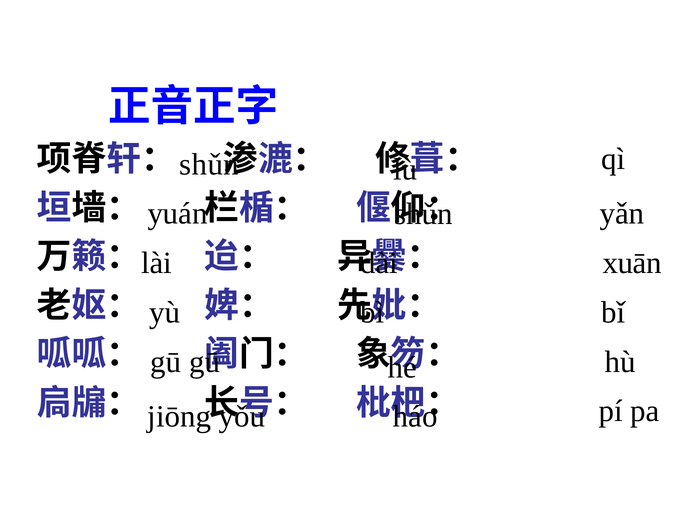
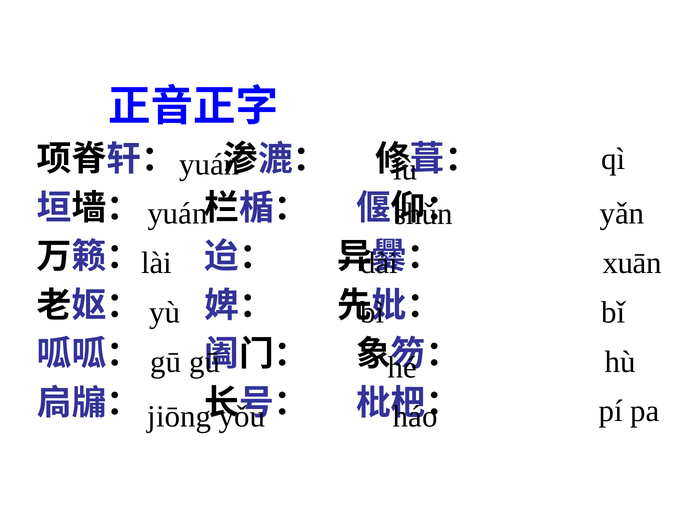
shǔn at (209, 165): shǔn -> yuán
